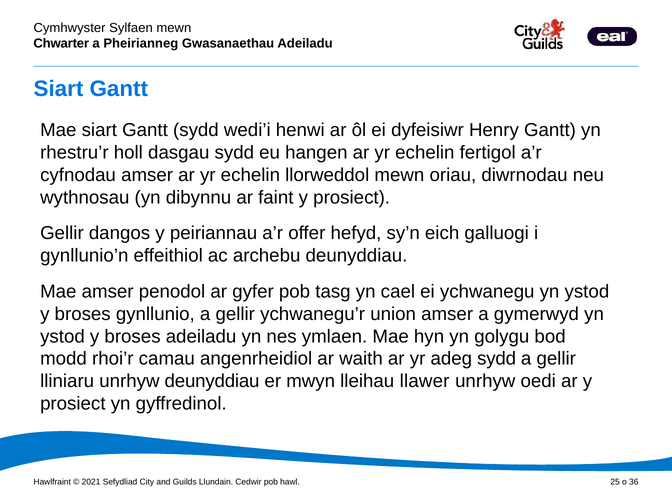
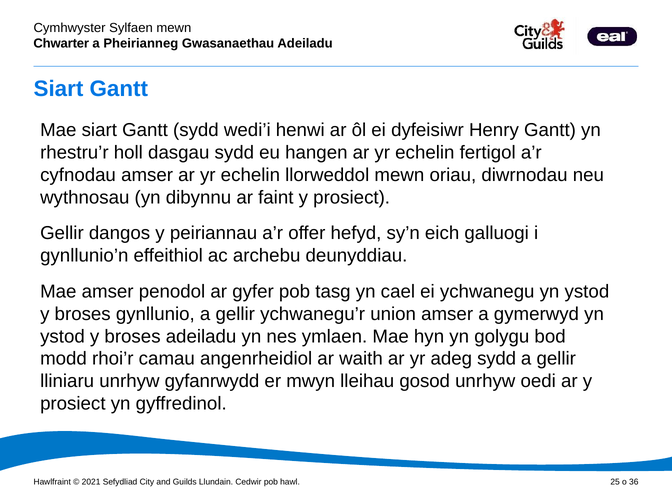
unrhyw deunyddiau: deunyddiau -> gyfanrwydd
llawer: llawer -> gosod
